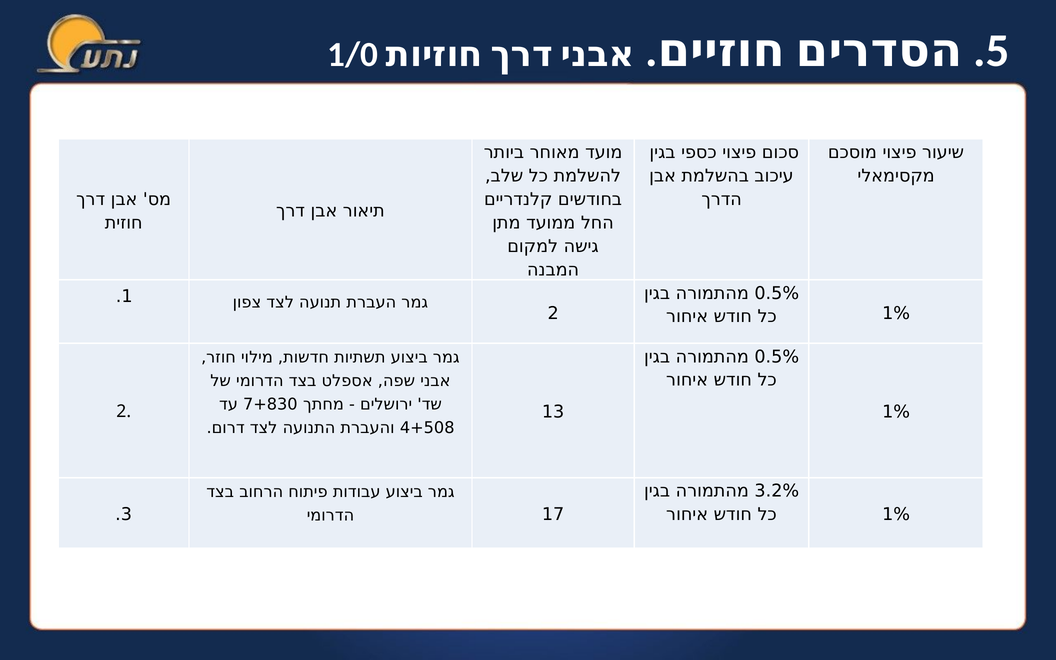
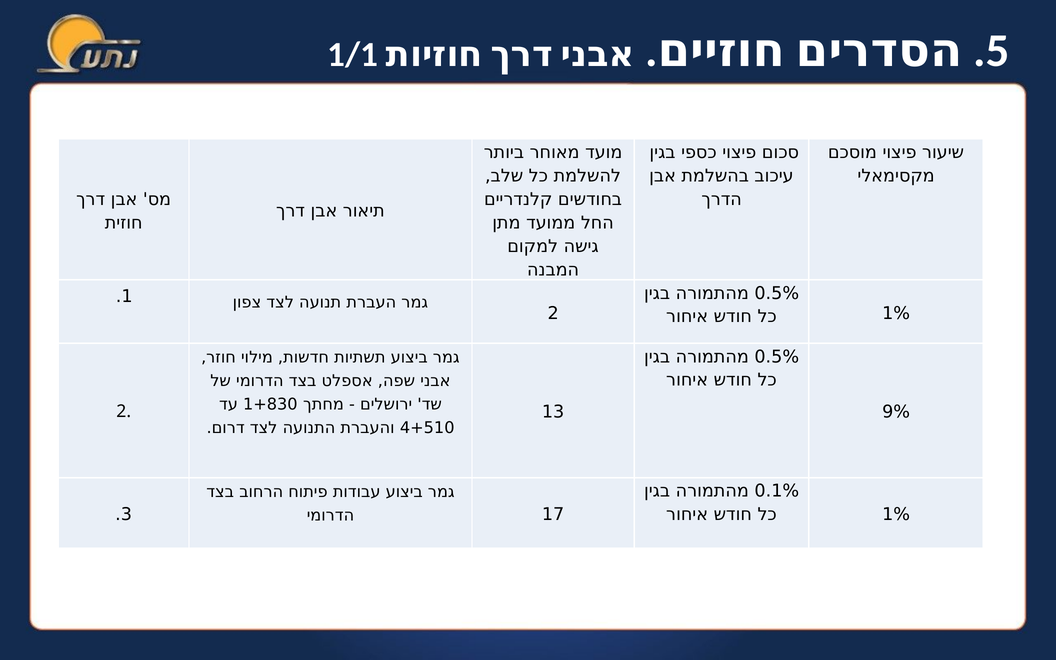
1/0: 1/0 -> 1/1
7+830: 7+830 -> 1+830
1% at (896, 412): 1% -> 9%
4+508: 4+508 -> 4+510
3.2%: 3.2% -> 0.1%
